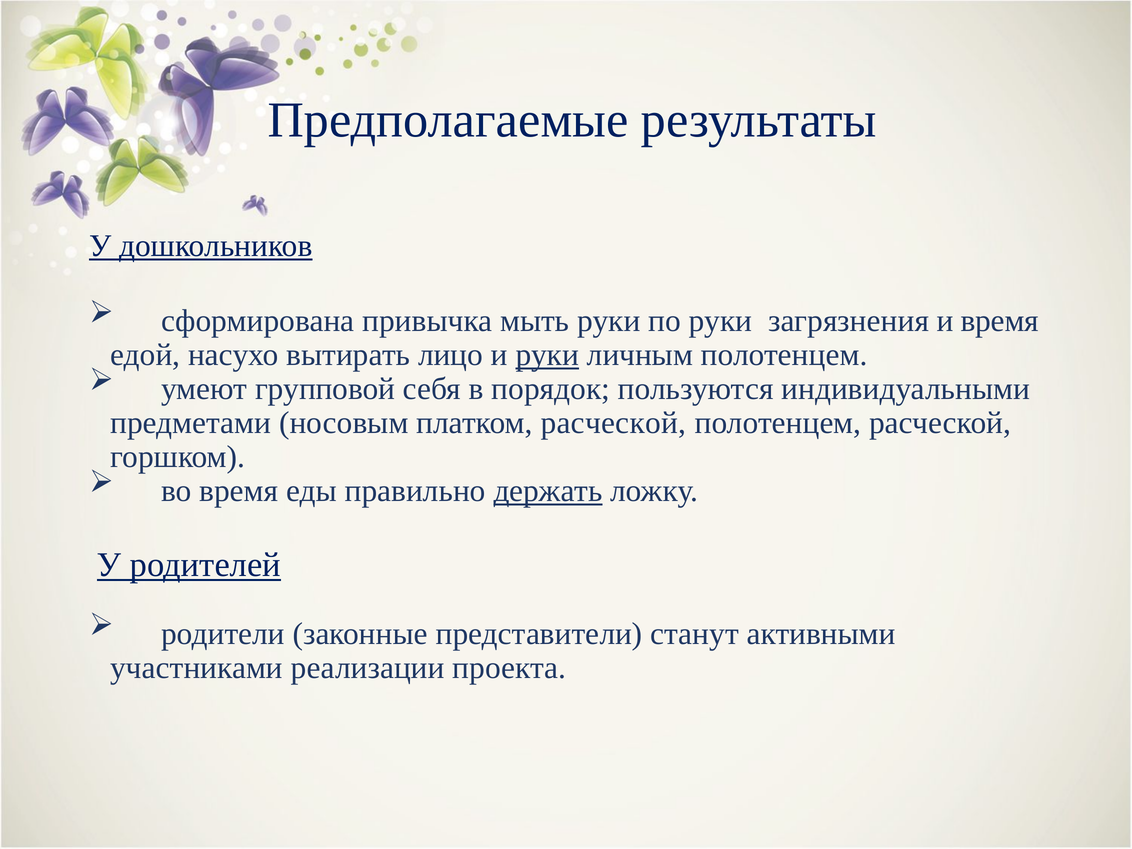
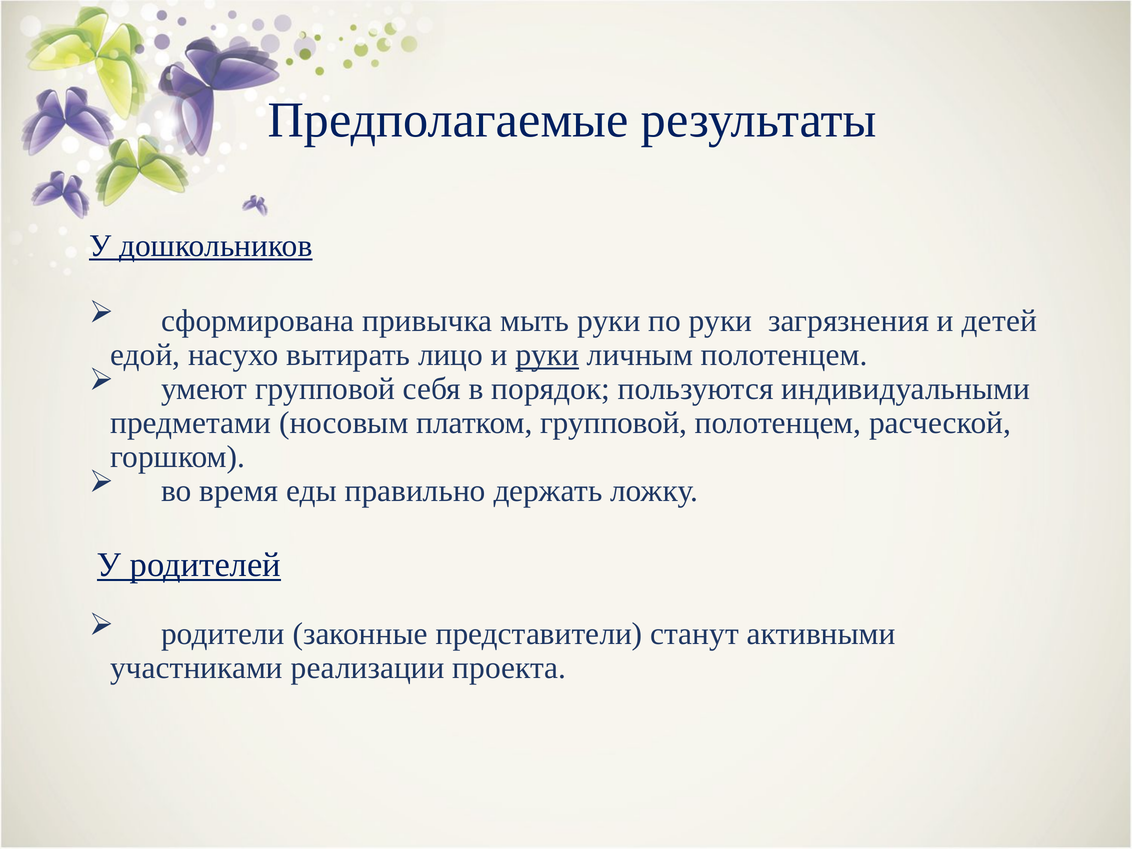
и время: время -> детей
платком расческой: расческой -> групповой
держать underline: present -> none
